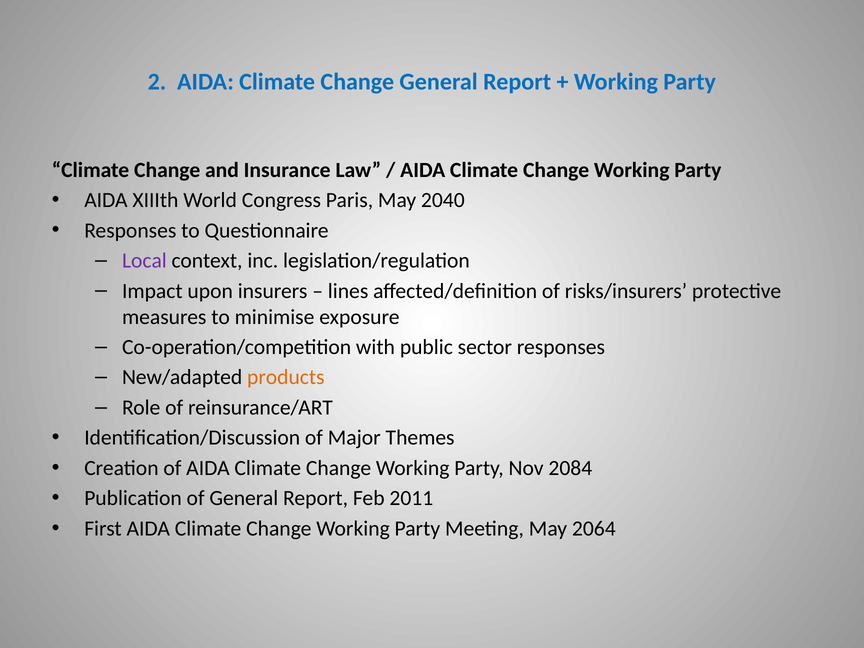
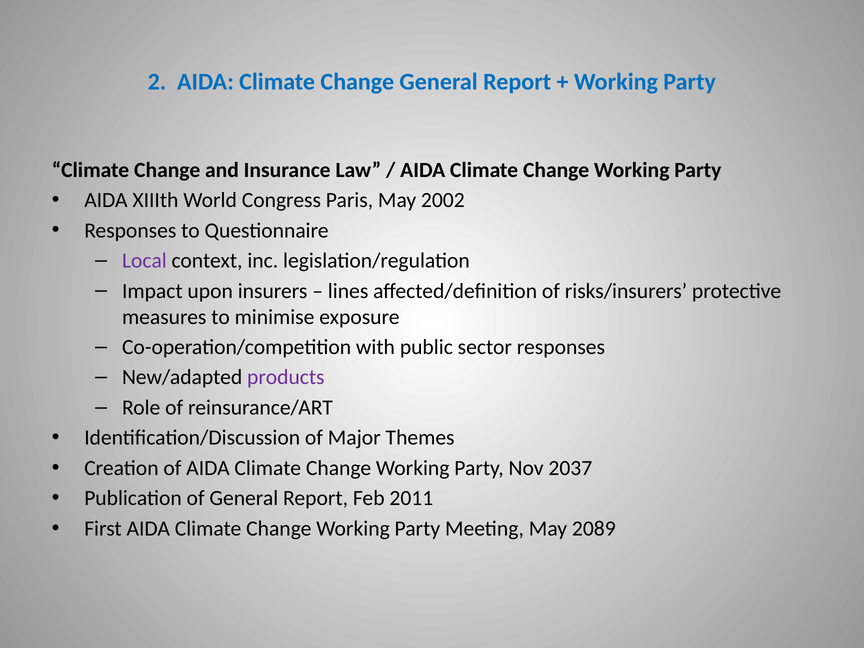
2040: 2040 -> 2002
products colour: orange -> purple
2084: 2084 -> 2037
2064: 2064 -> 2089
